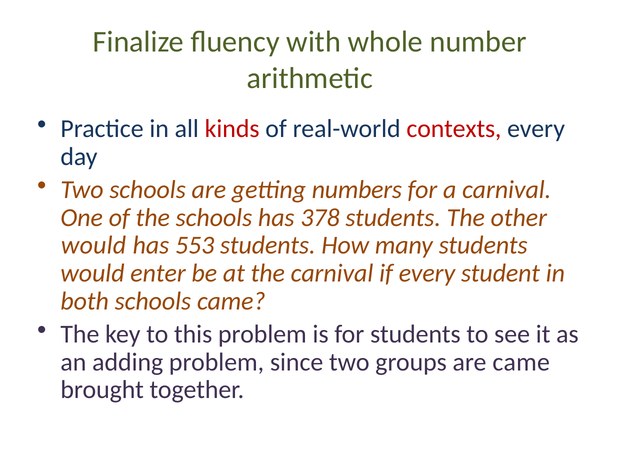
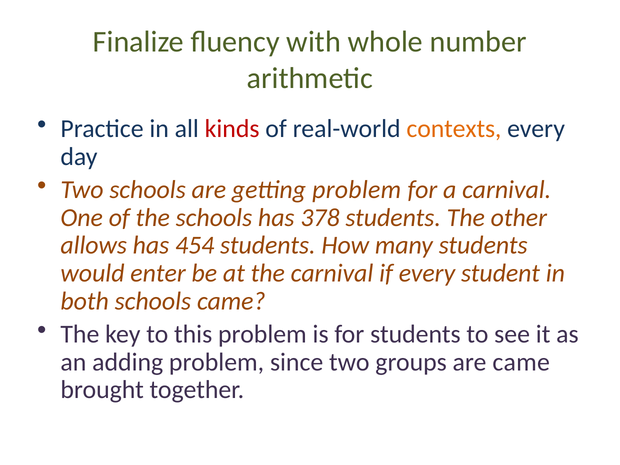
contexts colour: red -> orange
getting numbers: numbers -> problem
would at (94, 245): would -> allows
553: 553 -> 454
